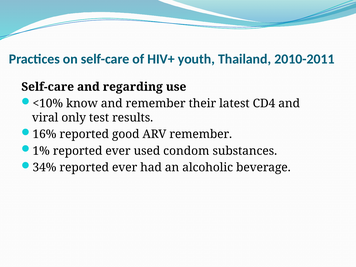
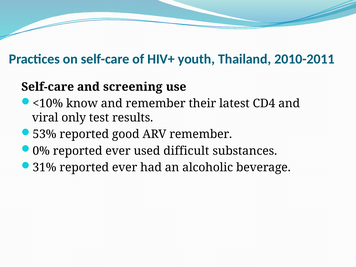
regarding: regarding -> screening
16%: 16% -> 53%
1%: 1% -> 0%
condom: condom -> difficult
34%: 34% -> 31%
